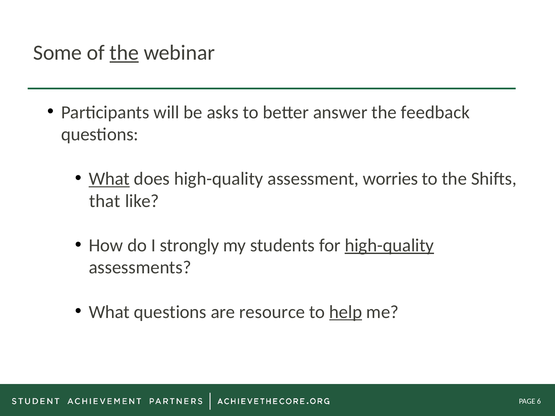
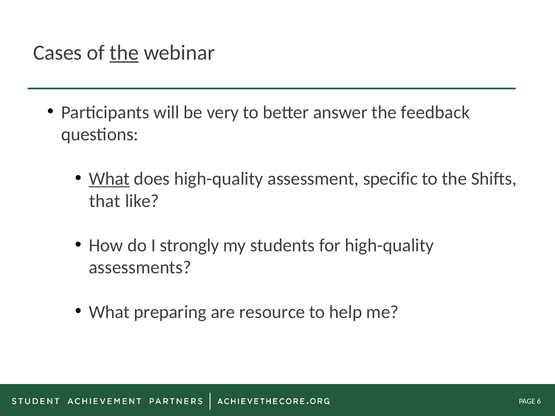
Some: Some -> Cases
asks: asks -> very
worries: worries -> specific
high-quality at (389, 245) underline: present -> none
What questions: questions -> preparing
help underline: present -> none
